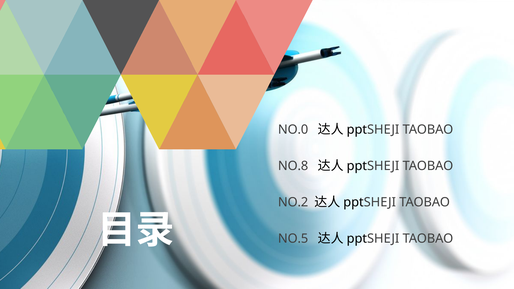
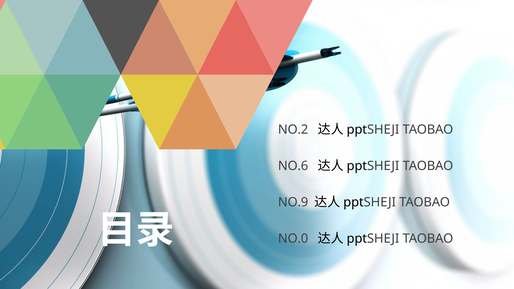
NO.0: NO.0 -> NO.2
NO.8: NO.8 -> NO.6
NO.2: NO.2 -> NO.9
NO.5: NO.5 -> NO.0
